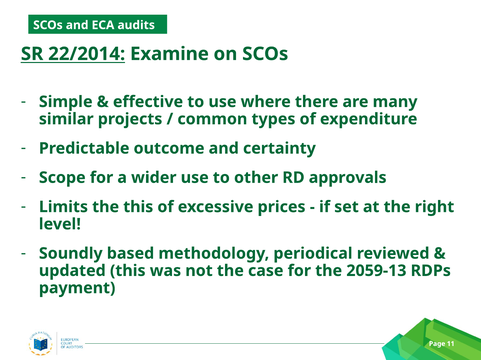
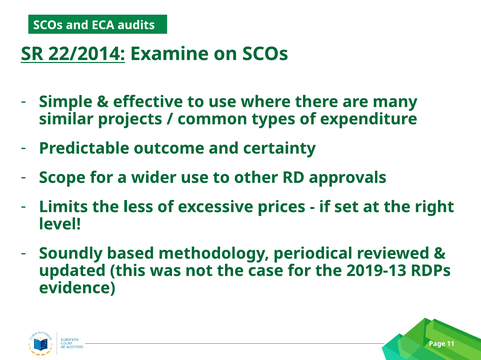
the this: this -> less
2059-13: 2059-13 -> 2019-13
payment: payment -> evidence
